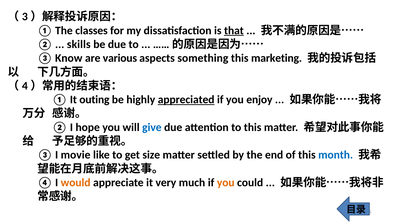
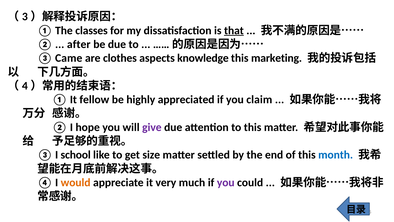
skills: skills -> after
Know: Know -> Came
various: various -> clothes
something: something -> knowledge
outing: outing -> fellow
appreciated underline: present -> none
enjoy: enjoy -> claim
give colour: blue -> purple
movie: movie -> school
you at (226, 182) colour: orange -> purple
